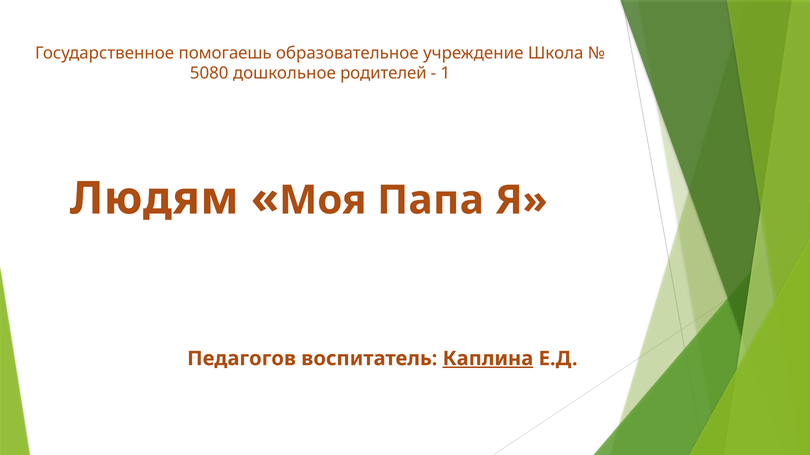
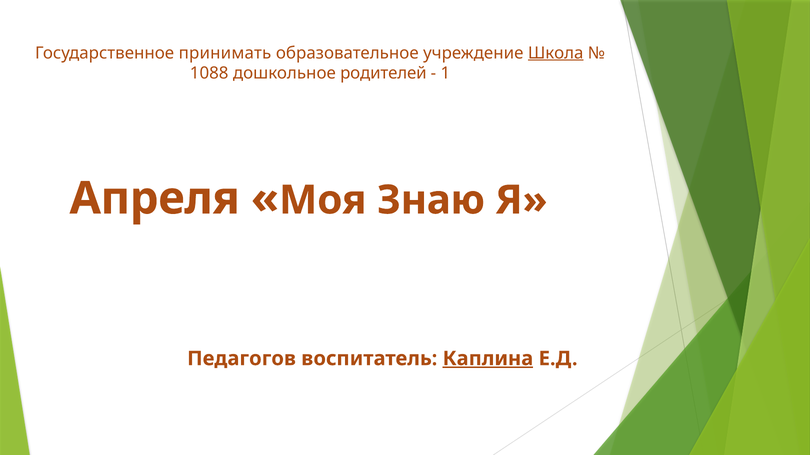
помогаешь: помогаешь -> принимать
Школа underline: none -> present
5080: 5080 -> 1088
Людям: Людям -> Апреля
Папа: Папа -> Знаю
